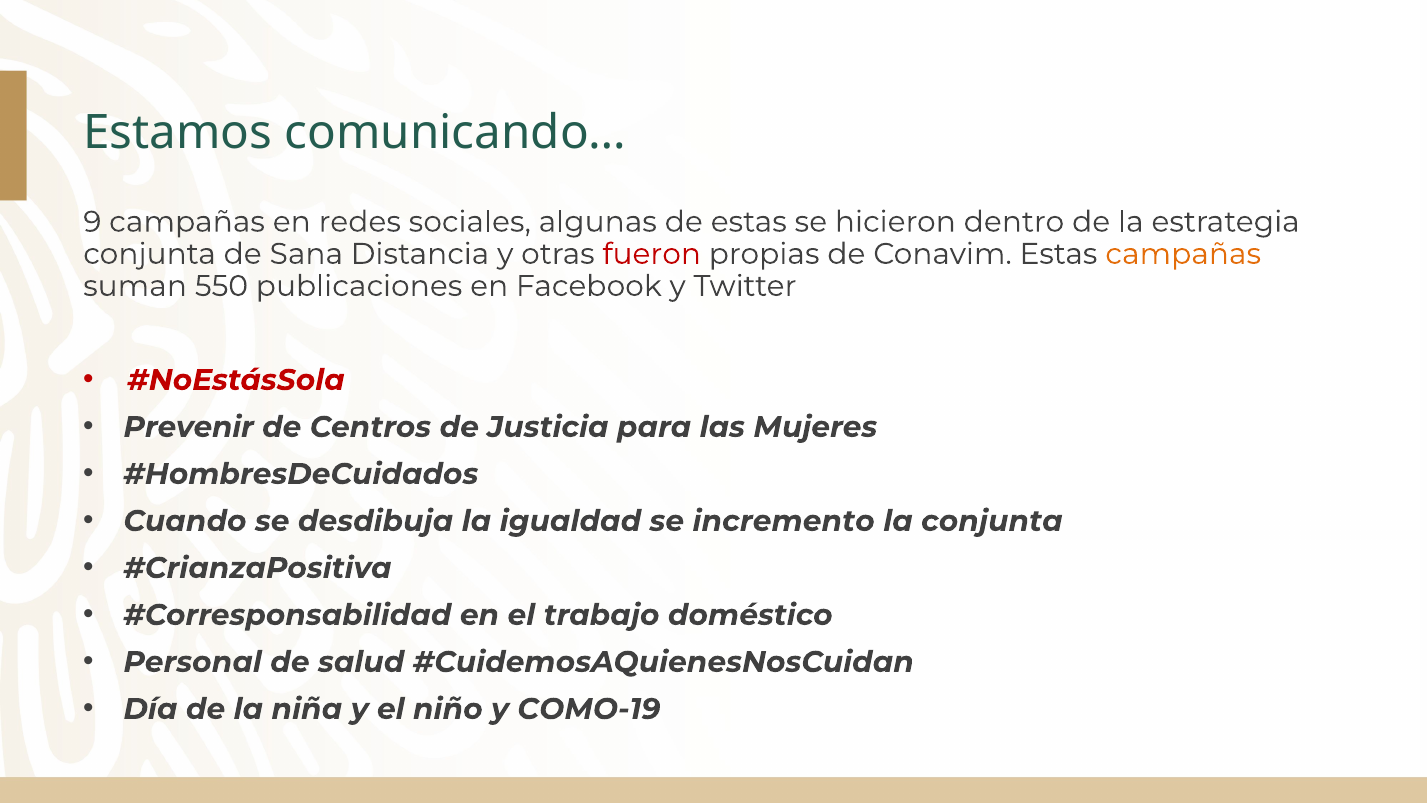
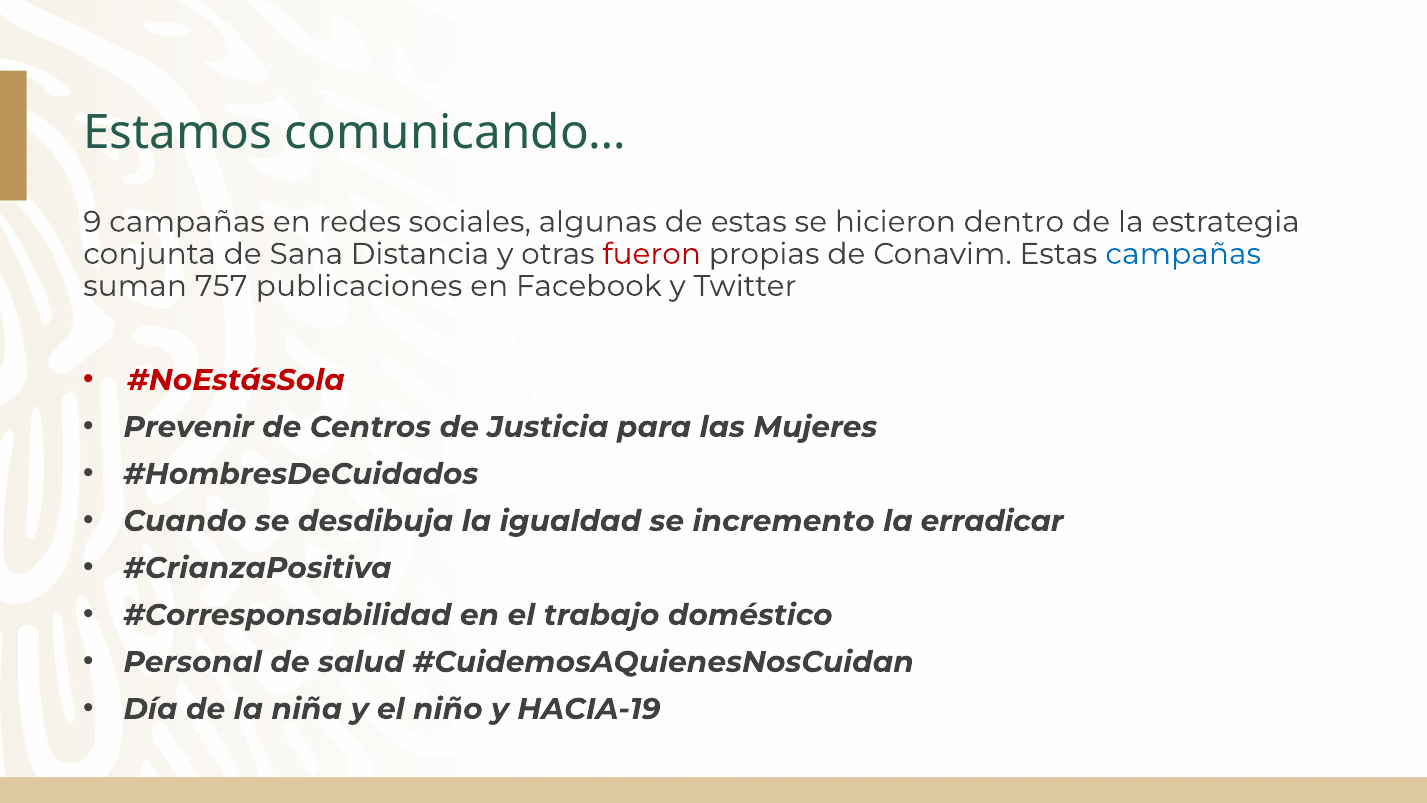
campañas at (1183, 254) colour: orange -> blue
550: 550 -> 757
la conjunta: conjunta -> erradicar
COMO-19: COMO-19 -> HACIA-19
